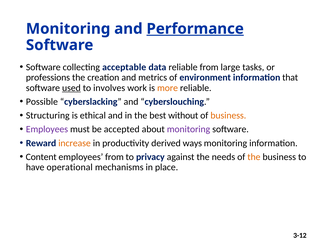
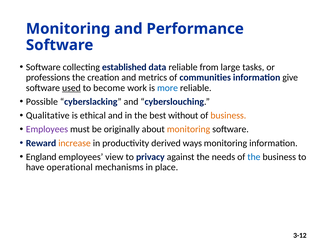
Performance underline: present -> none
acceptable: acceptable -> established
environment: environment -> communities
that: that -> give
involves: involves -> become
more colour: orange -> blue
Structuring: Structuring -> Qualitative
accepted: accepted -> originally
monitoring at (189, 129) colour: purple -> orange
Content: Content -> England
employees from: from -> view
the at (254, 157) colour: orange -> blue
